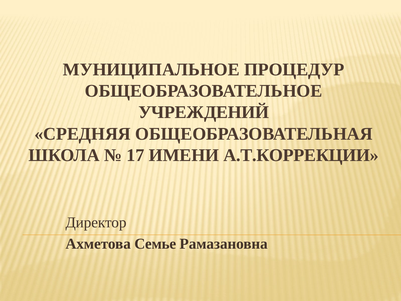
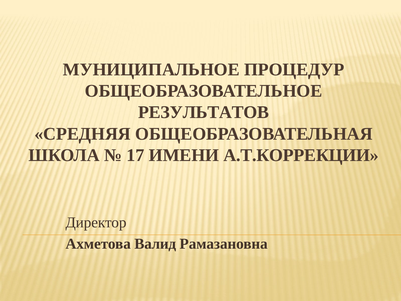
УЧРЕЖДЕНИЙ: УЧРЕЖДЕНИЙ -> РЕЗУЛЬТАТОВ
Семье: Семье -> Валид
